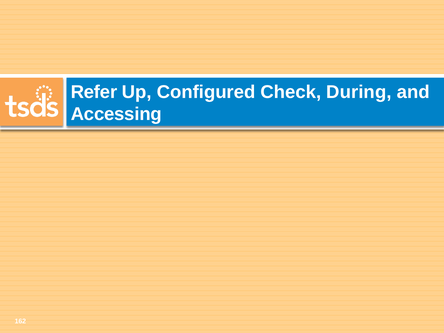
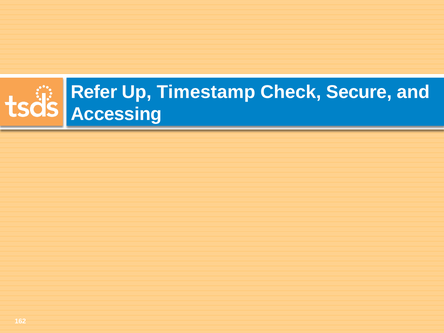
Configured: Configured -> Timestamp
During: During -> Secure
